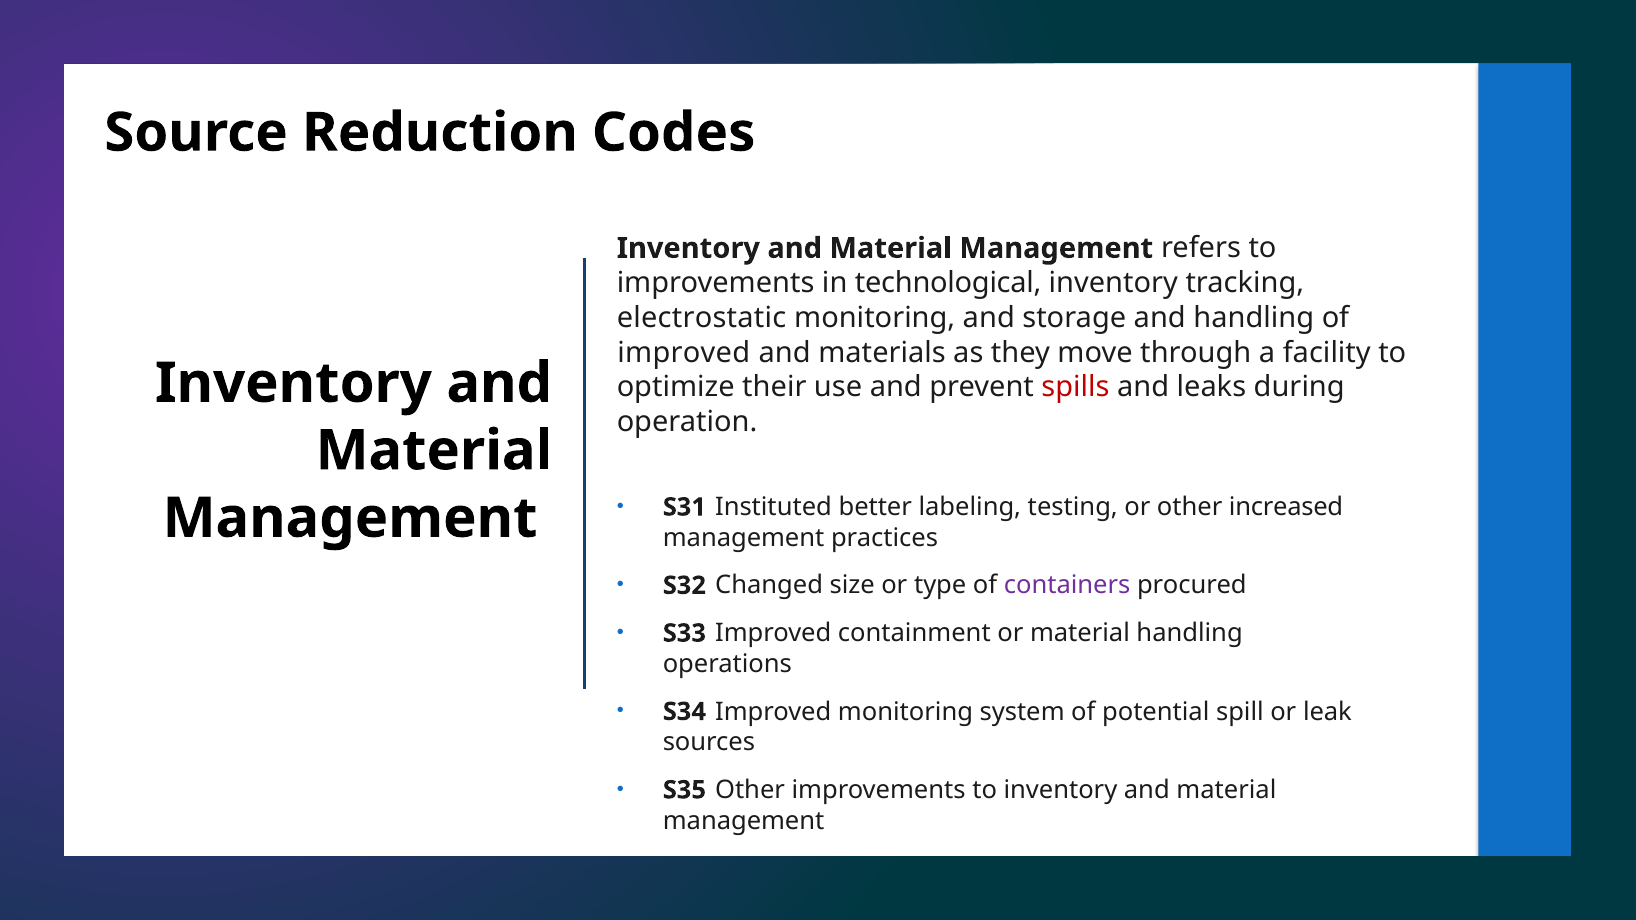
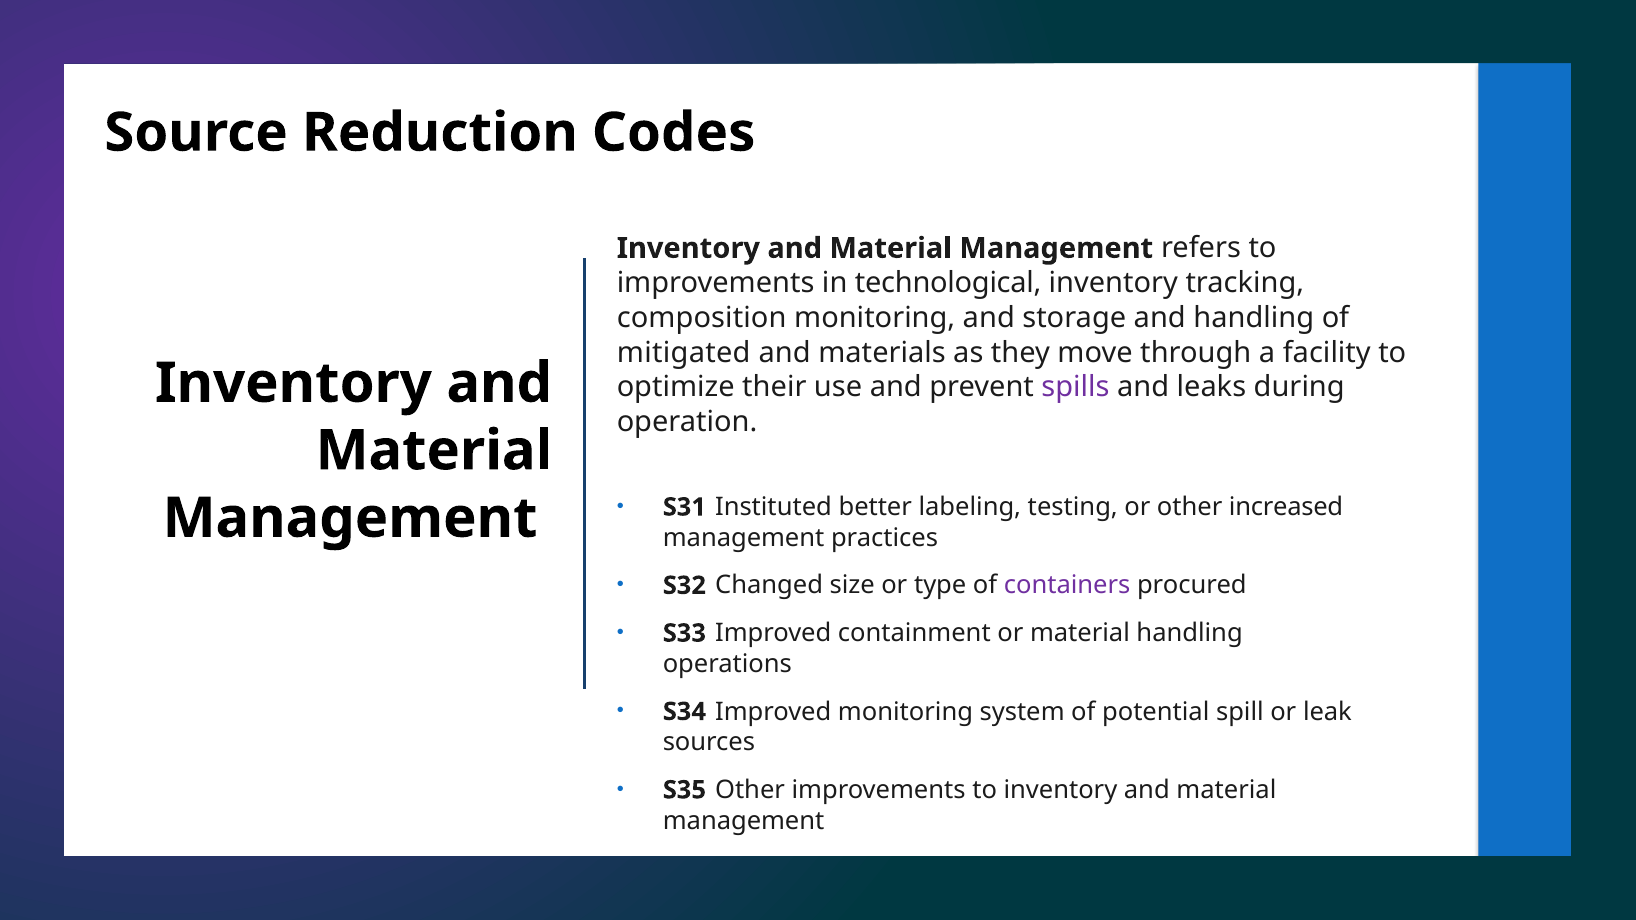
electrostatic: electrostatic -> composition
improved at (684, 353): improved -> mitigated
spills colour: red -> purple
